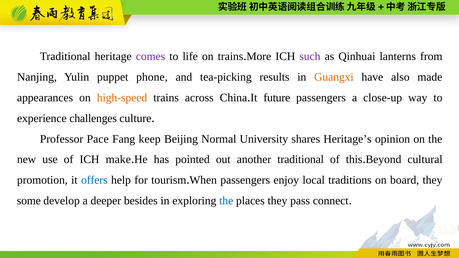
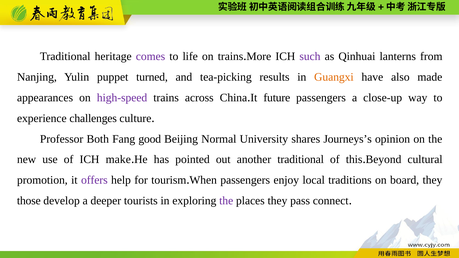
phone: phone -> turned
high-speed colour: orange -> purple
Pace: Pace -> Both
keep: keep -> good
Heritage’s: Heritage’s -> Journeys’s
offers colour: blue -> purple
some: some -> those
besides: besides -> tourists
the at (226, 201) colour: blue -> purple
